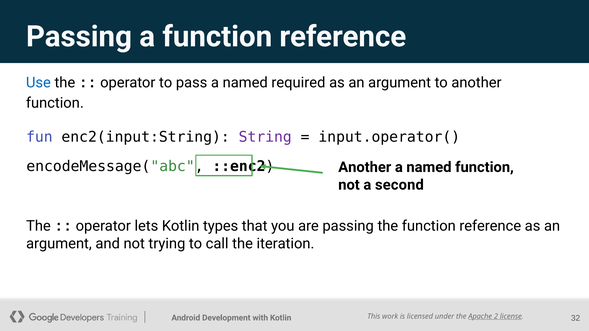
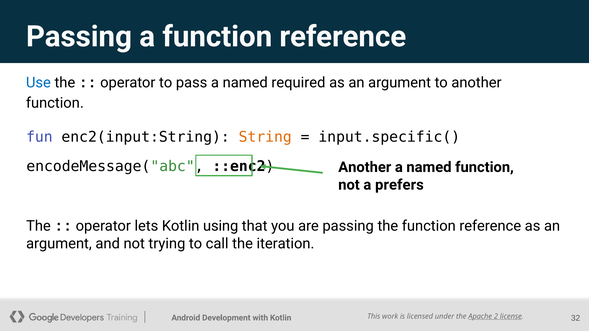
String colour: purple -> orange
input.operator(: input.operator( -> input.specific(
second: second -> prefers
types: types -> using
